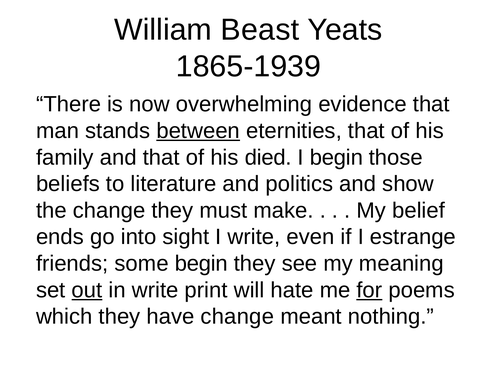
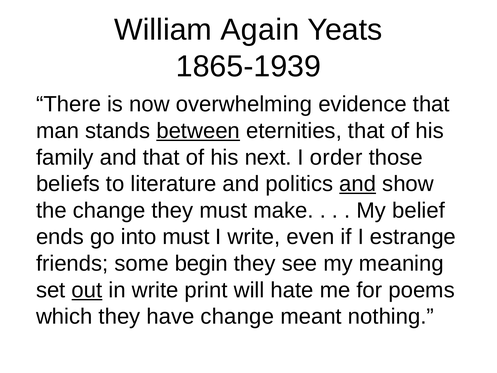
Beast: Beast -> Again
died: died -> next
I begin: begin -> order
and at (358, 184) underline: none -> present
into sight: sight -> must
for underline: present -> none
